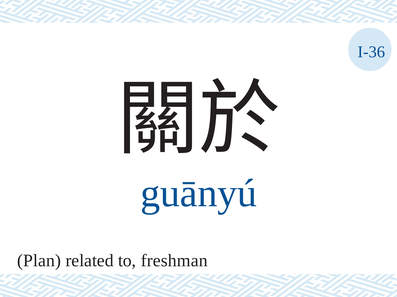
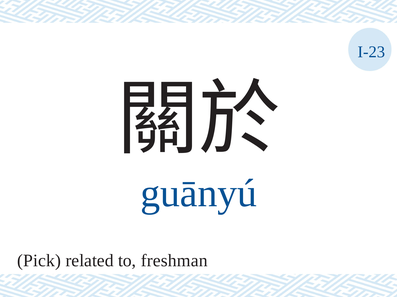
I-36: I-36 -> I-23
Plan: Plan -> Pick
